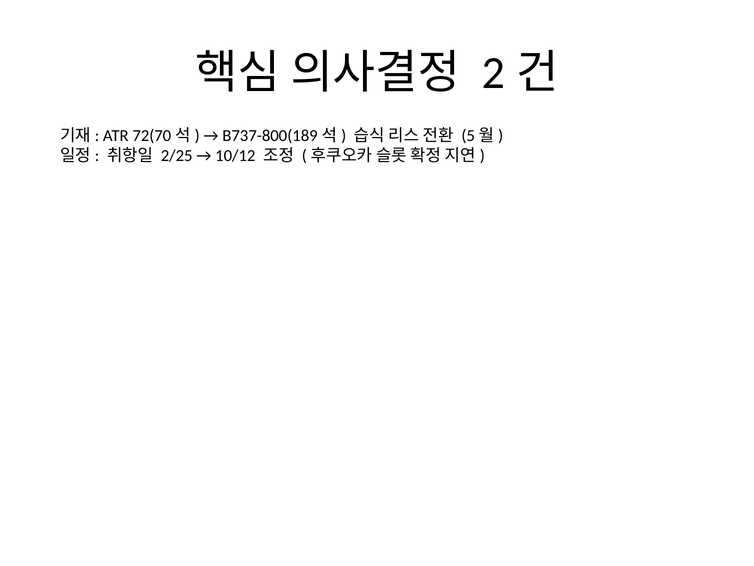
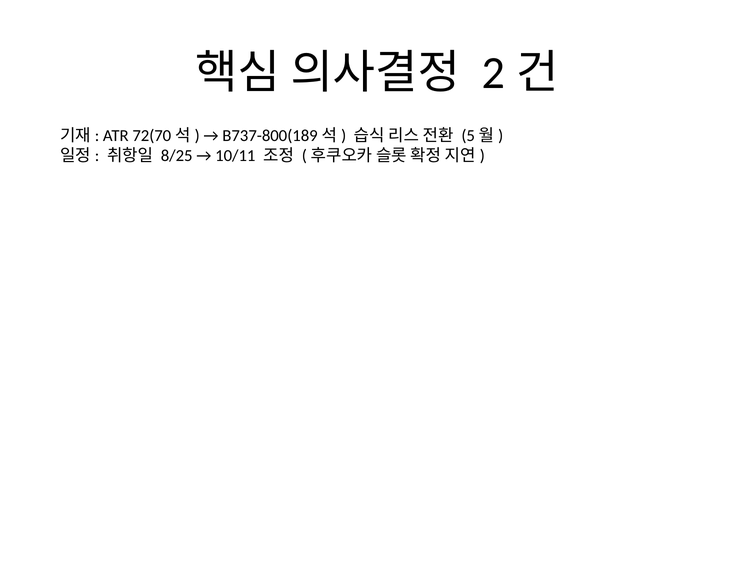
2/25: 2/25 -> 8/25
10/12: 10/12 -> 10/11
